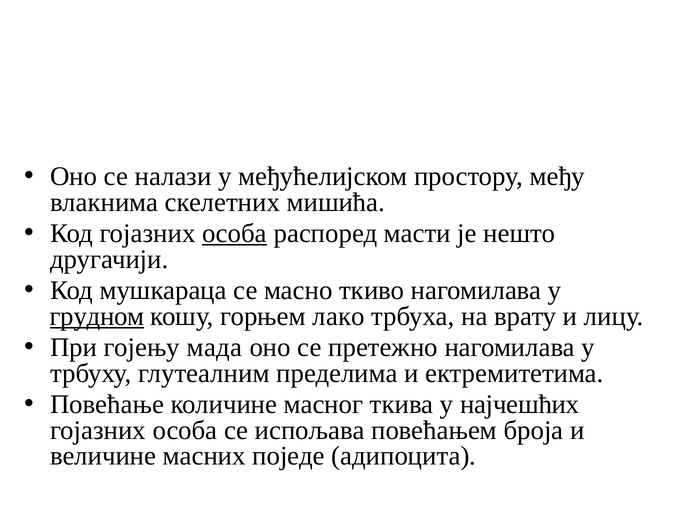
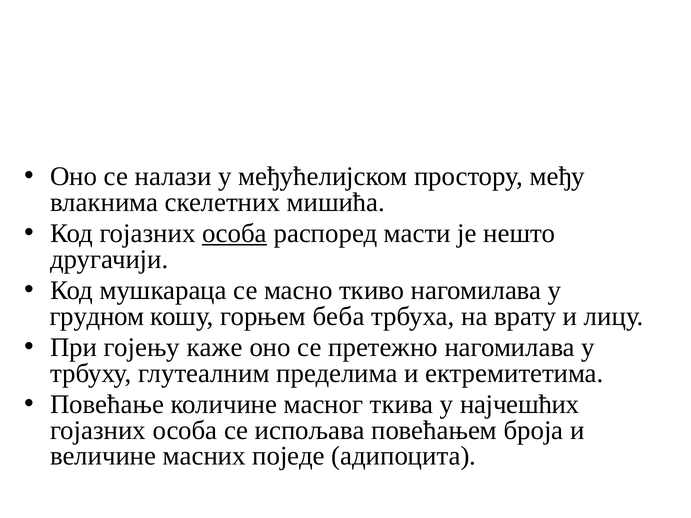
грудном underline: present -> none
лако: лако -> беба
мада: мада -> каже
